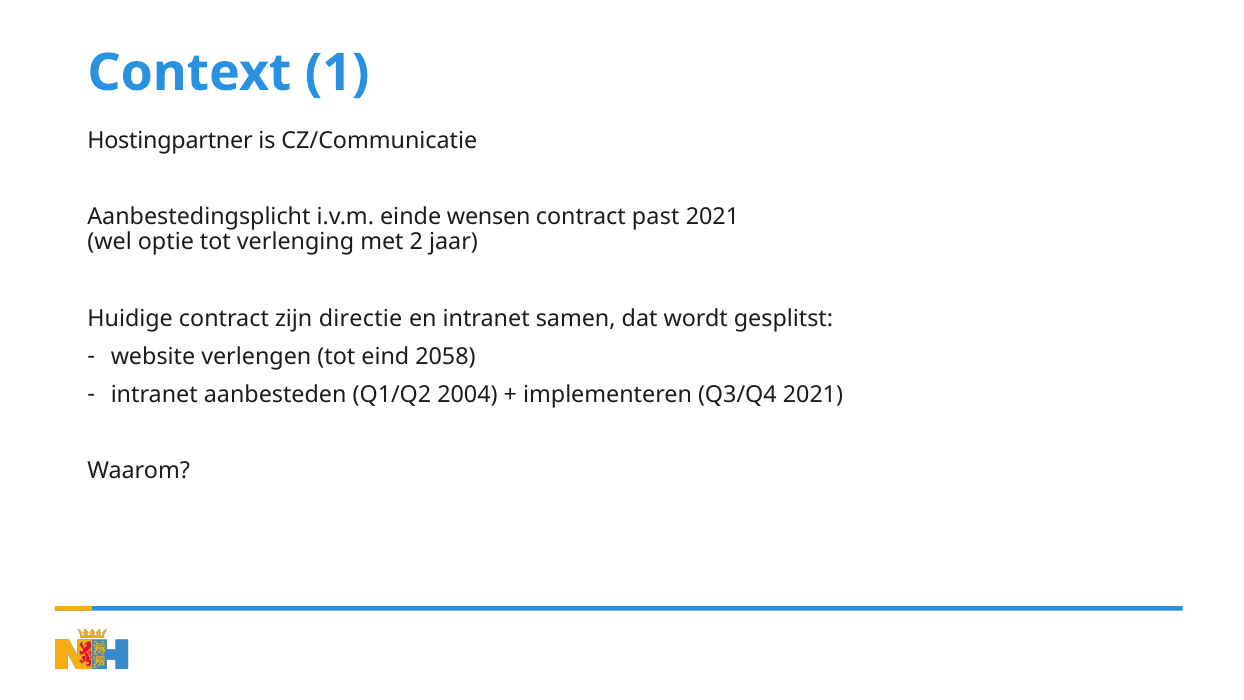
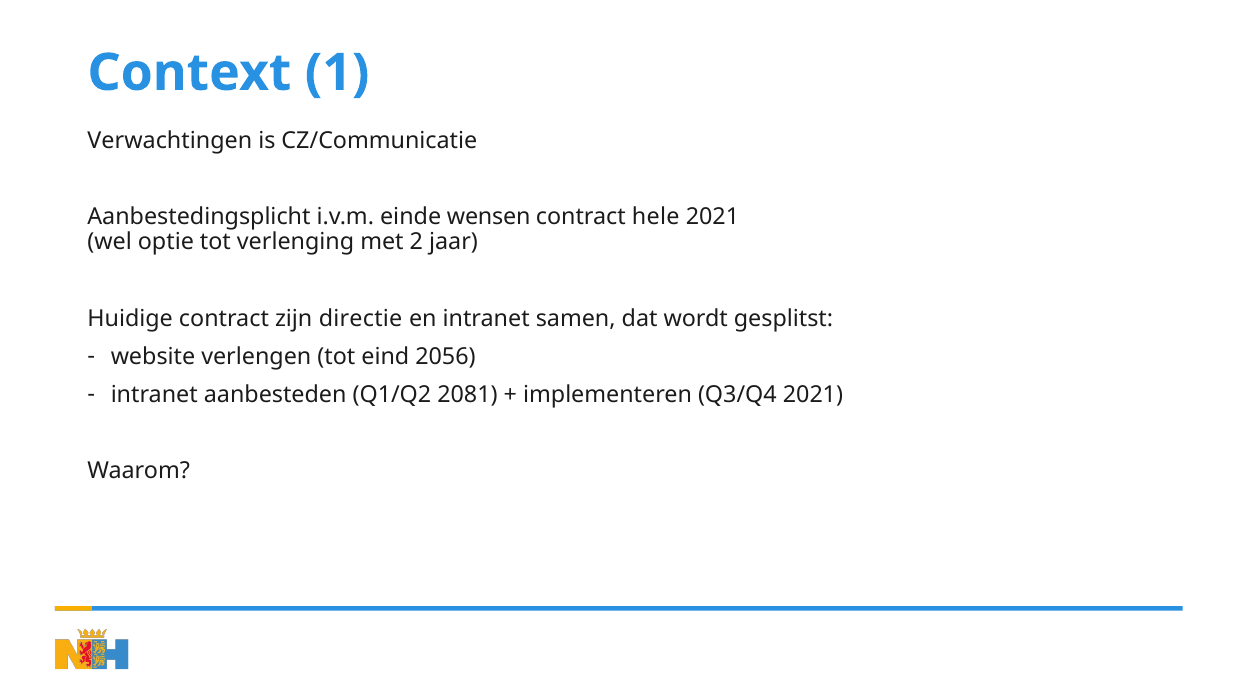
Hostingpartner: Hostingpartner -> Verwachtingen
past: past -> hele
2058: 2058 -> 2056
2004: 2004 -> 2081
